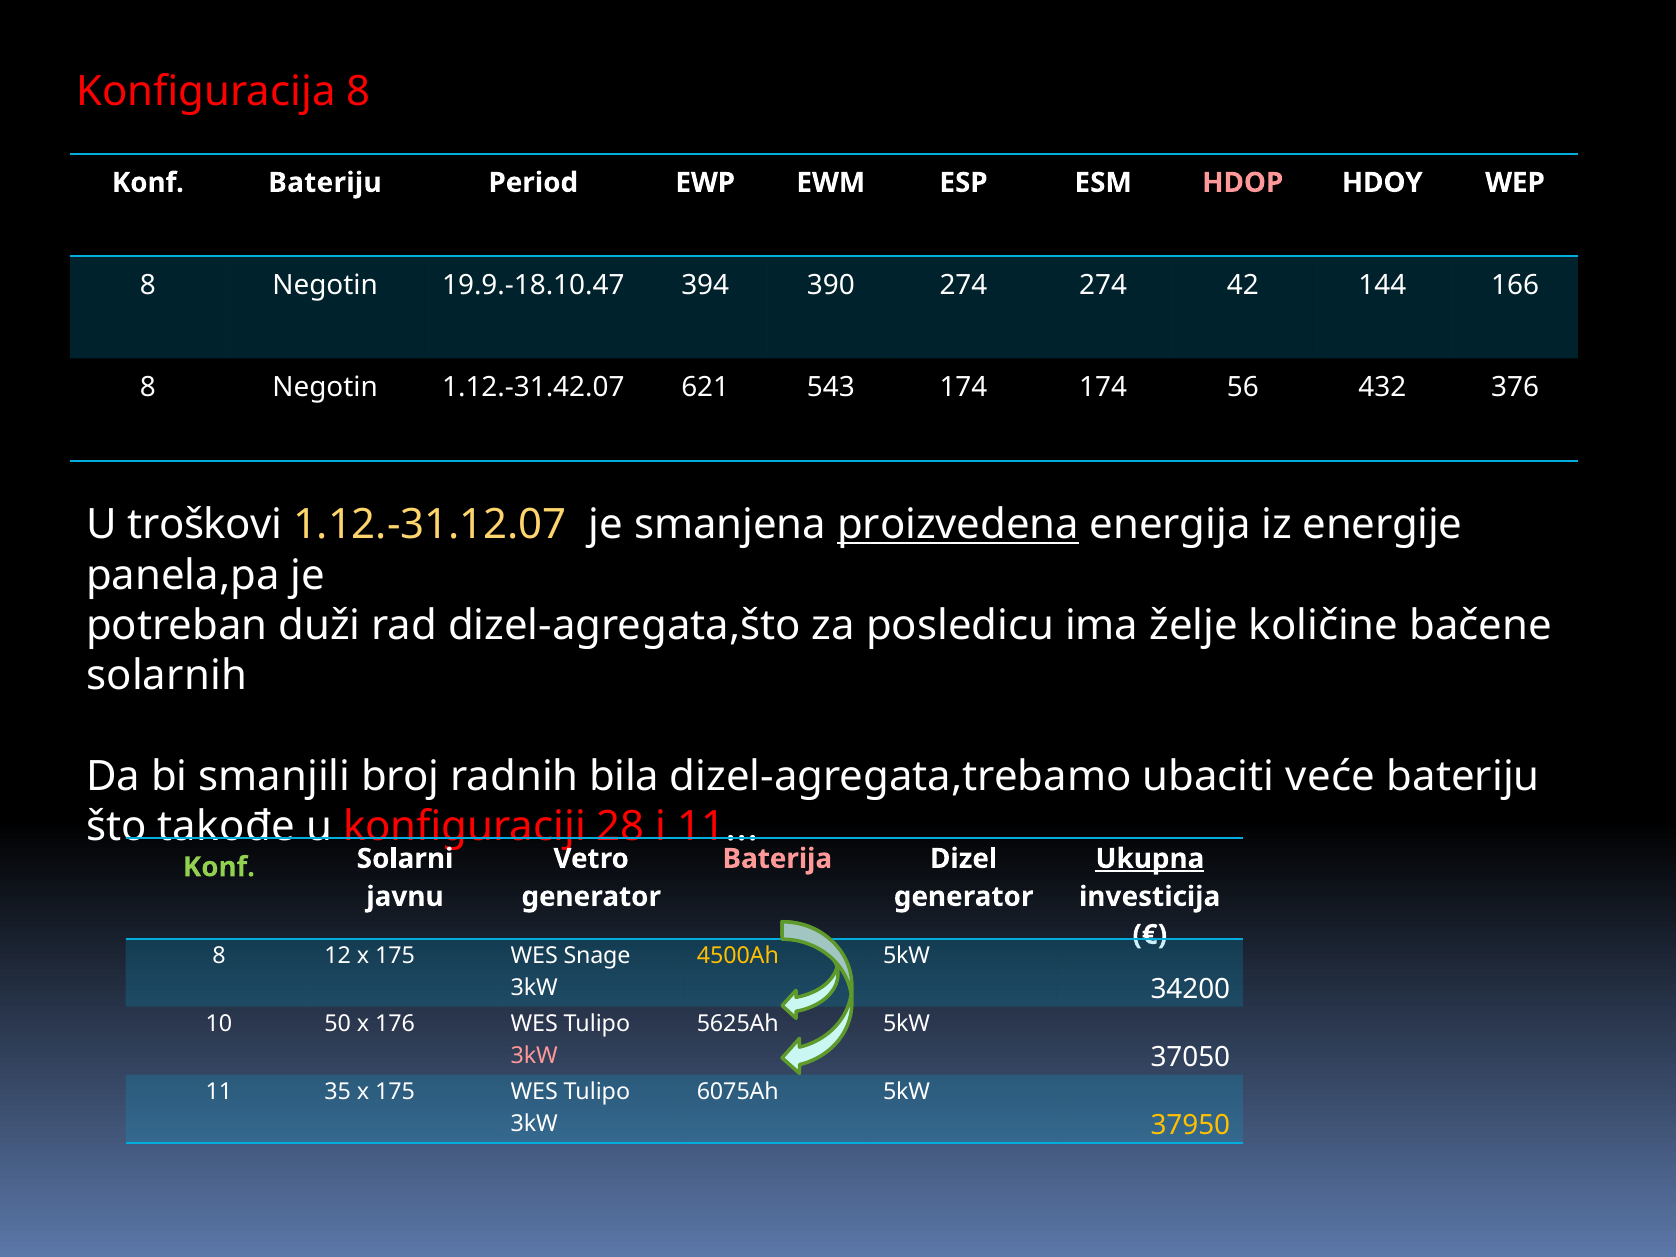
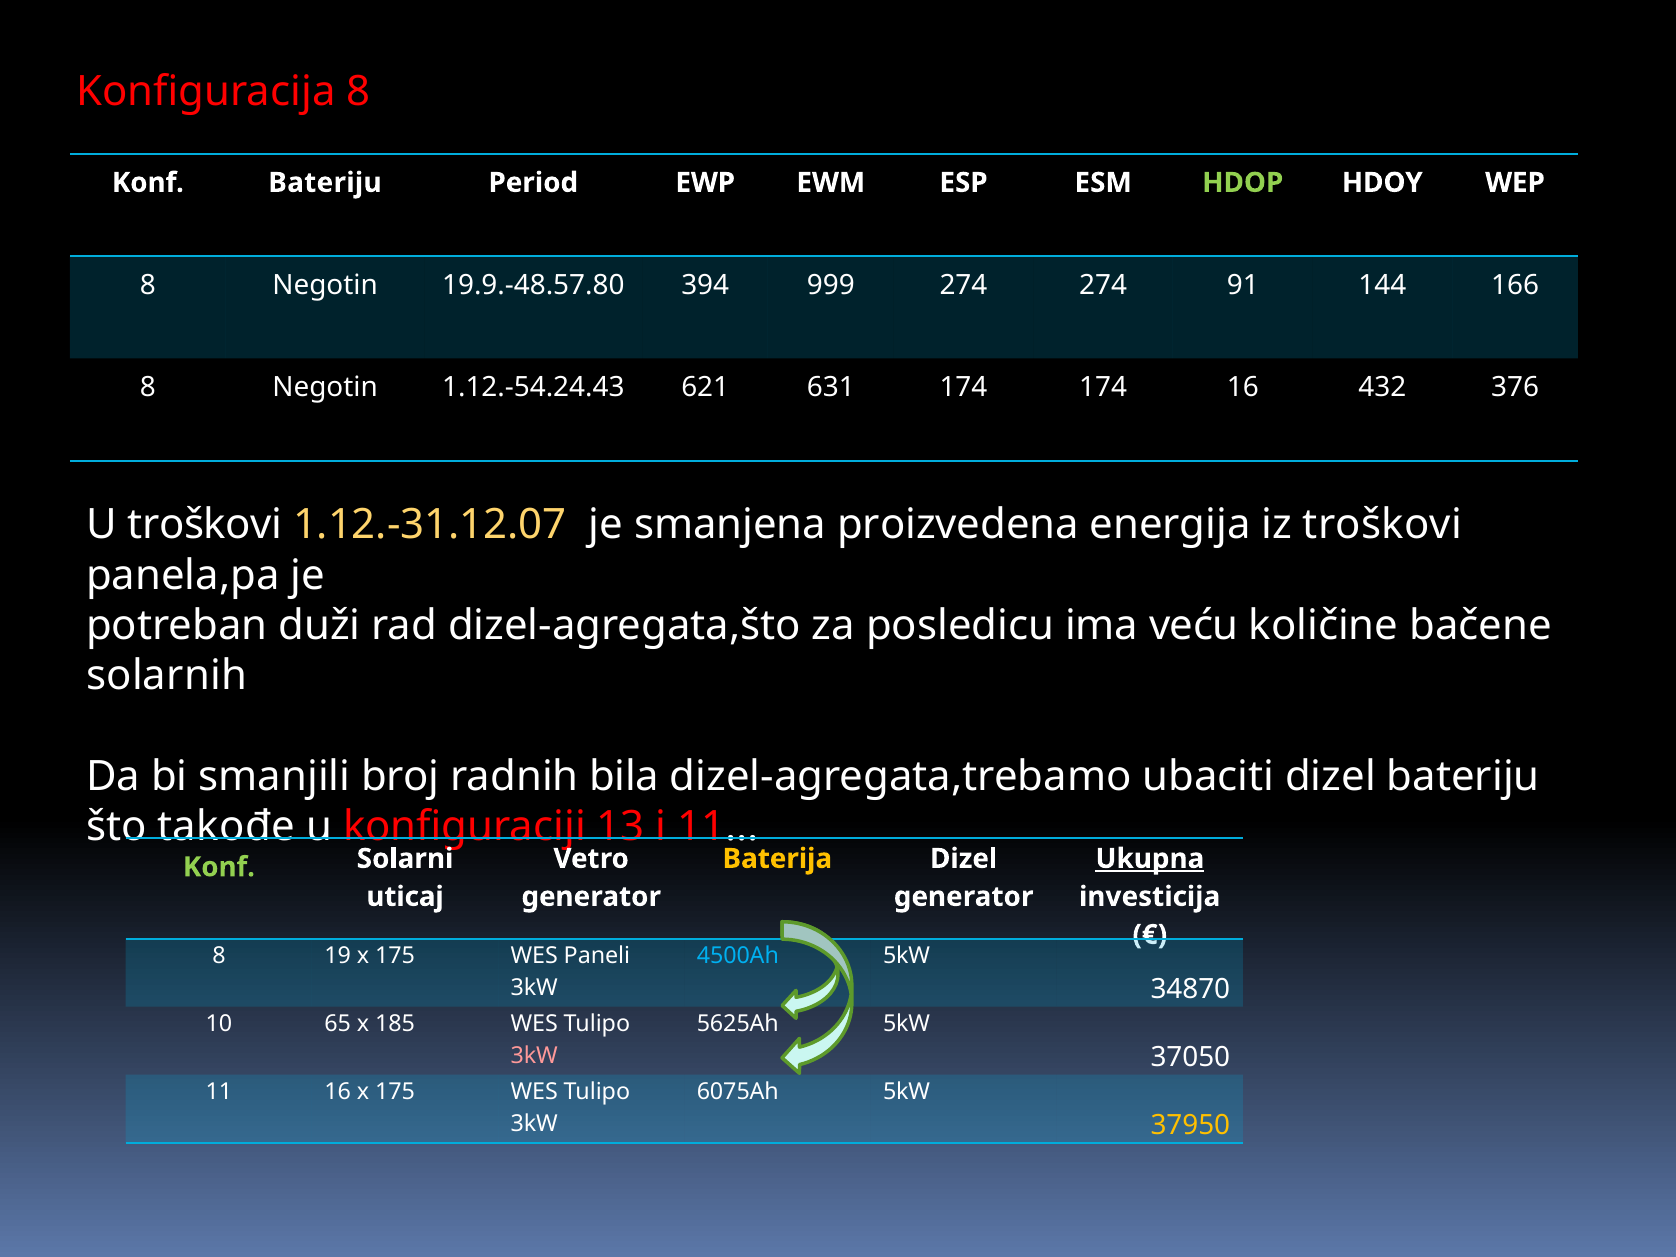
HDOP colour: pink -> light green
19.9.-18.10.47: 19.9.-18.10.47 -> 19.9.-48.57.80
390: 390 -> 999
42: 42 -> 91
1.12.-31.42.07: 1.12.-31.42.07 -> 1.12.-54.24.43
543: 543 -> 631
174 56: 56 -> 16
proizvedena underline: present -> none
iz energije: energije -> troškovi
želje: želje -> veću
ubaciti veće: veće -> dizel
28: 28 -> 13
Baterija colour: pink -> yellow
javnu: javnu -> uticaj
12: 12 -> 19
Snage: Snage -> Paneli
4500Ah colour: yellow -> light blue
34200: 34200 -> 34870
50: 50 -> 65
176: 176 -> 185
11 35: 35 -> 16
